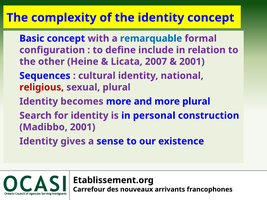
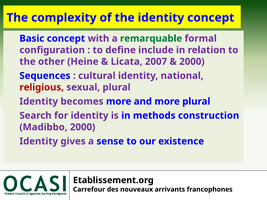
remarquable colour: blue -> green
2001 at (192, 62): 2001 -> 2000
personal: personal -> methods
Madibbo 2001: 2001 -> 2000
